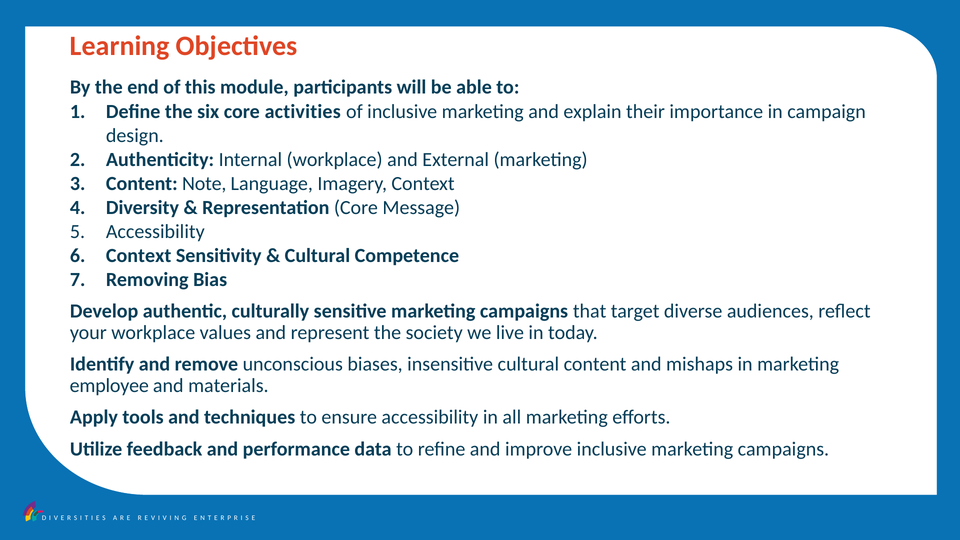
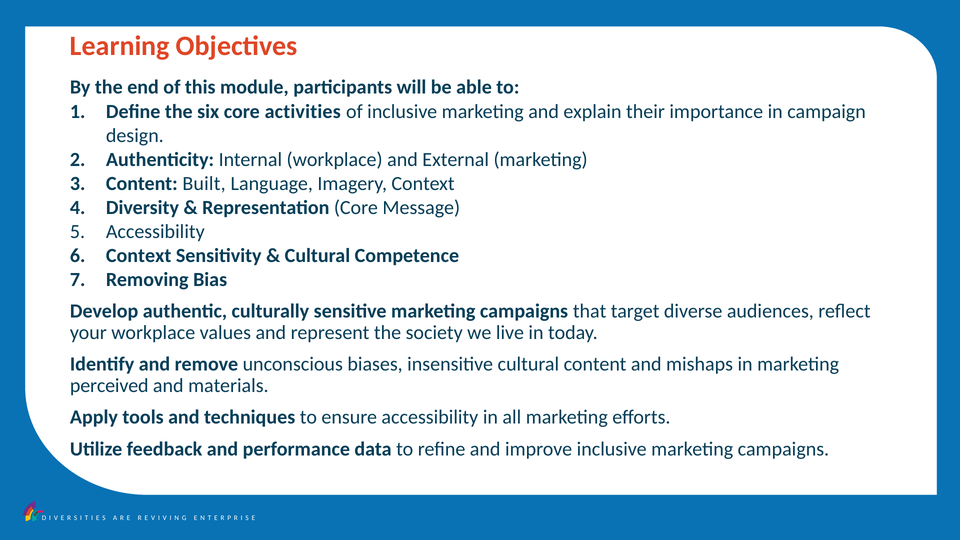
Note: Note -> Built
employee: employee -> perceived
